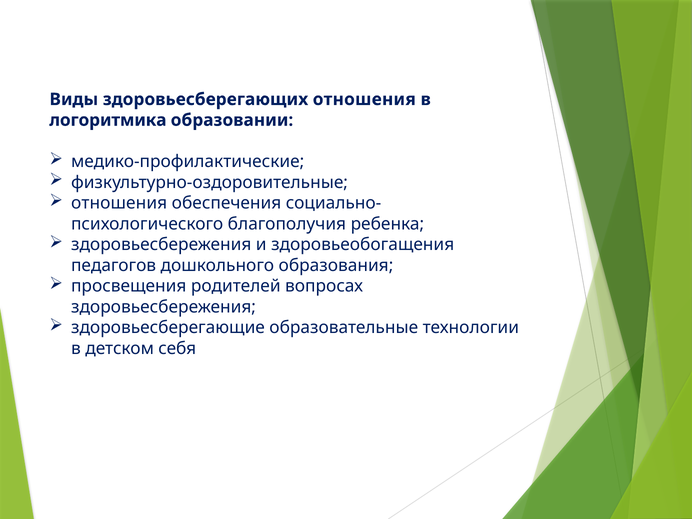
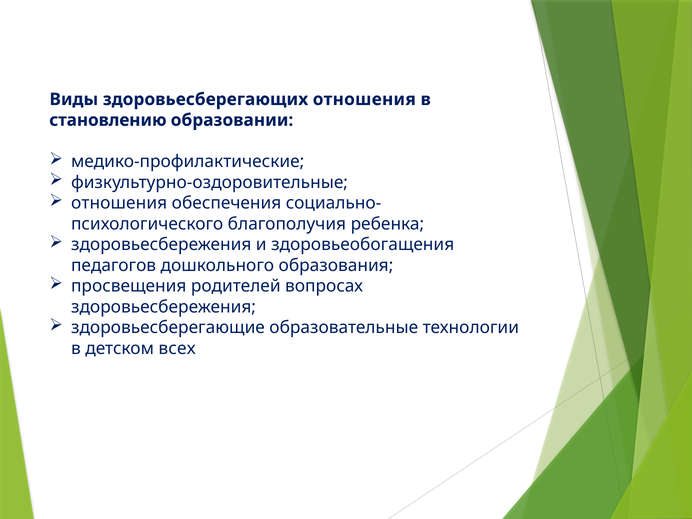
логоритмика: логоритмика -> становлению
себя: себя -> всех
